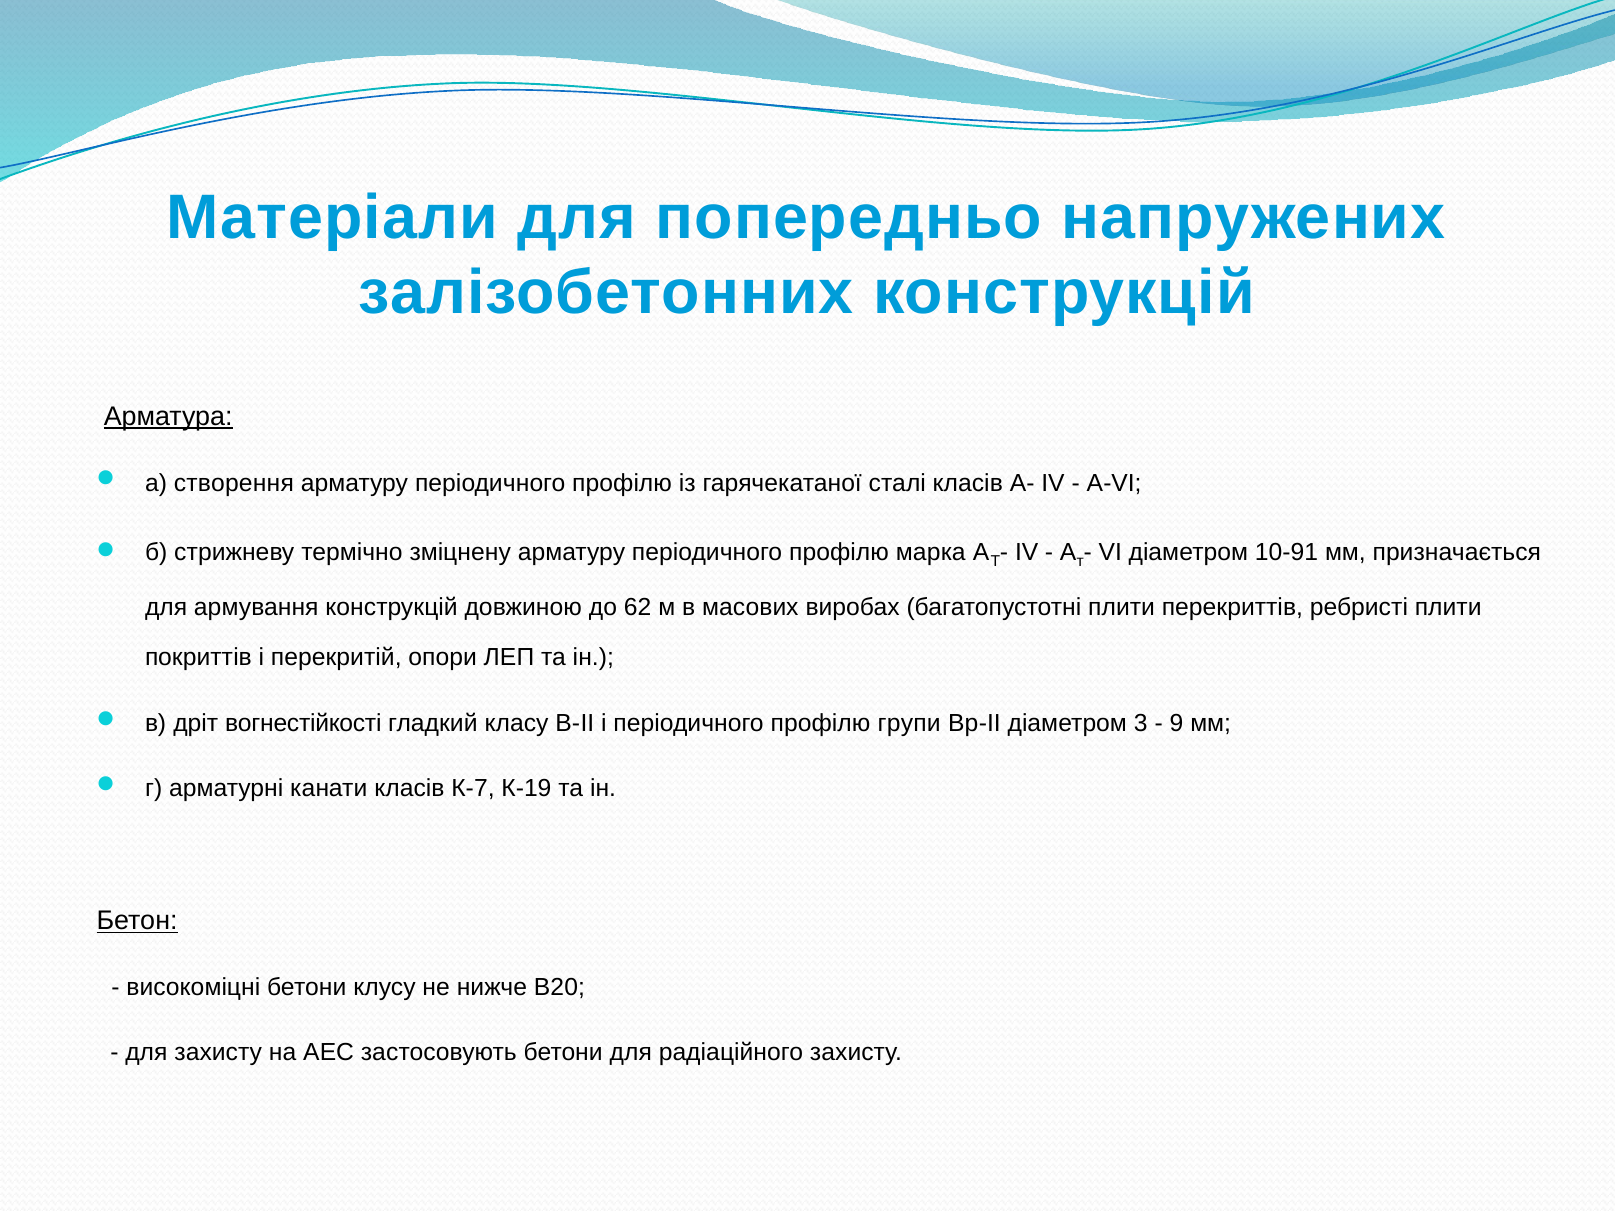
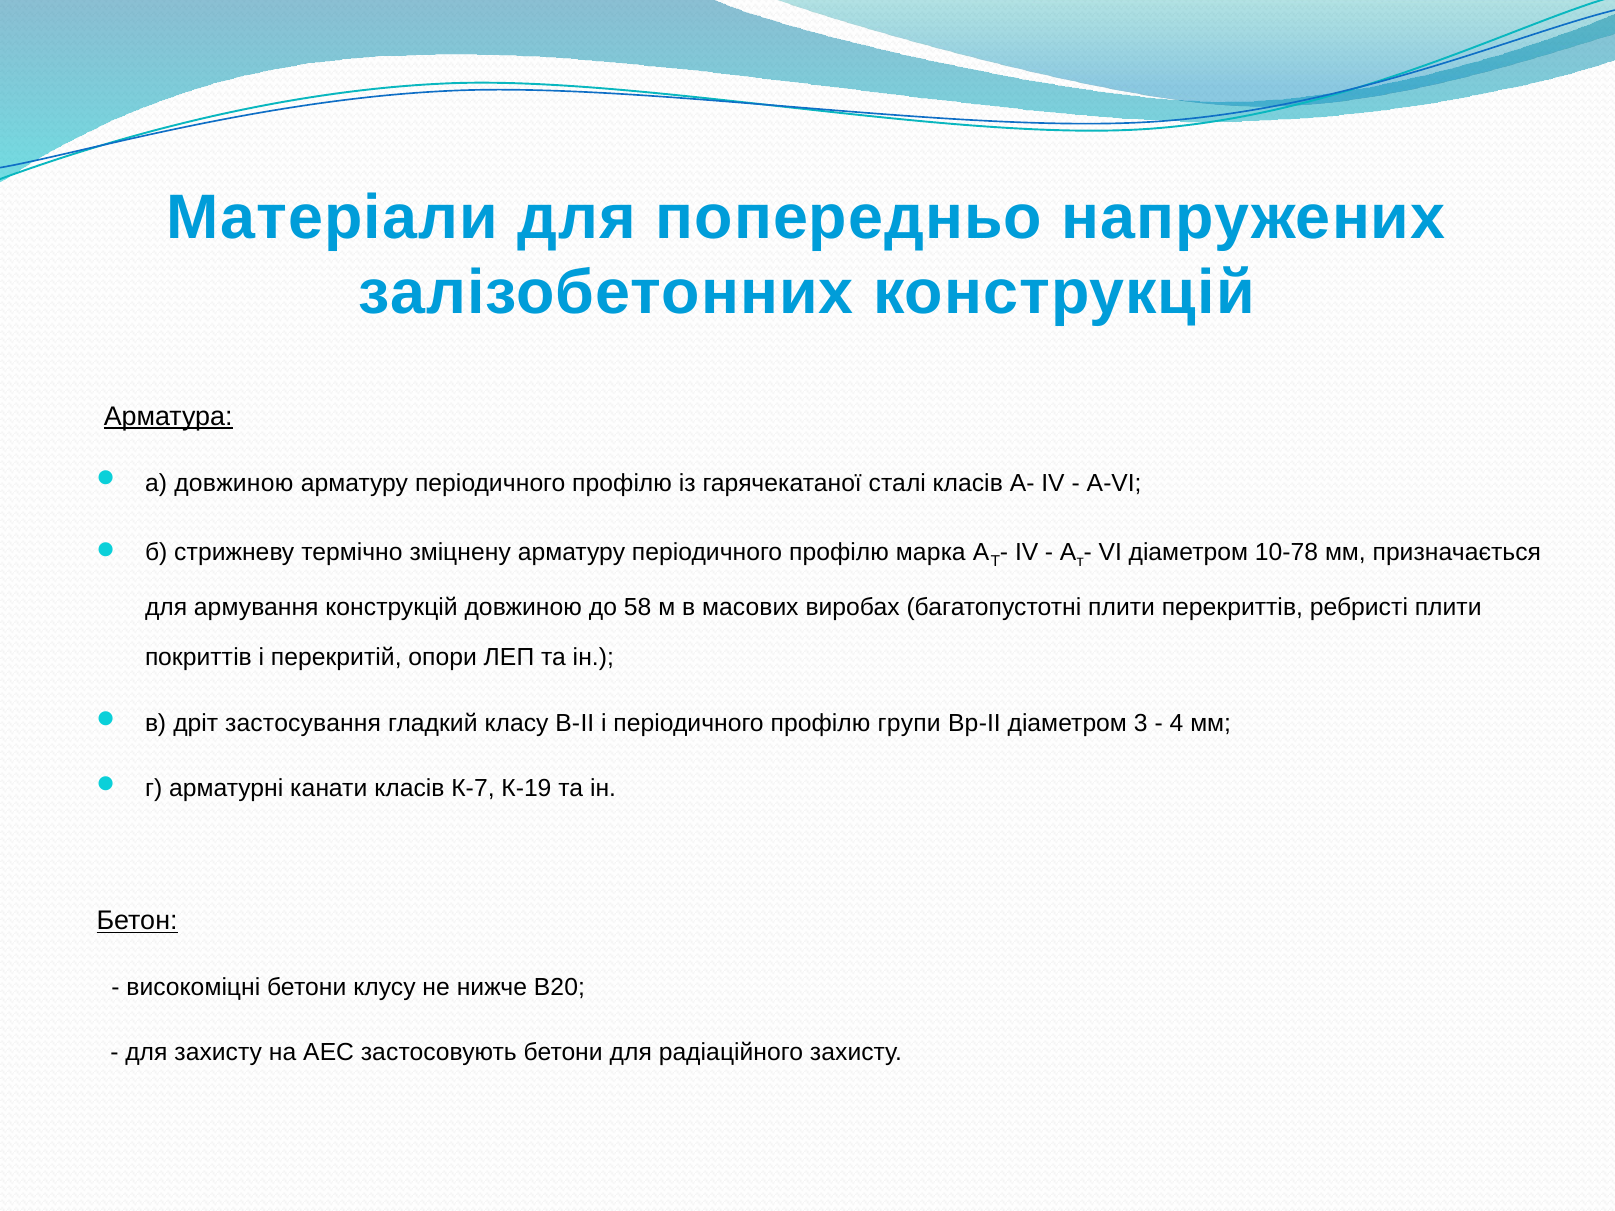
а створення: створення -> довжиною
10-91: 10-91 -> 10-78
62: 62 -> 58
вогнестійкості: вогнестійкості -> застосування
9: 9 -> 4
